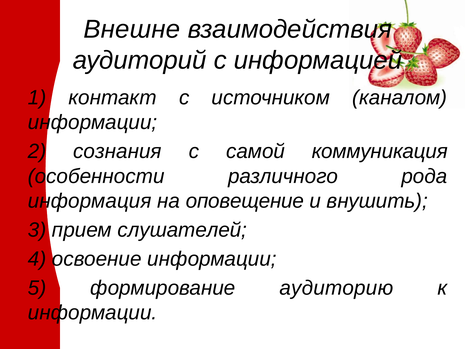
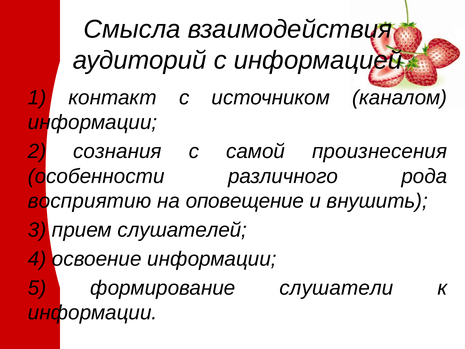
Внешне: Внешне -> Смысла
коммуникация: коммуникация -> произнесения
информация: информация -> восприятию
аудиторию: аудиторию -> слушатели
